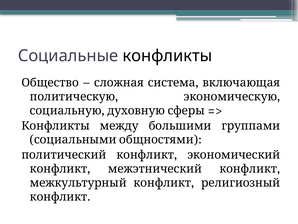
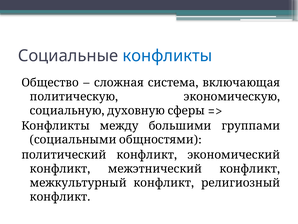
конфликты at (167, 56) colour: black -> blue
